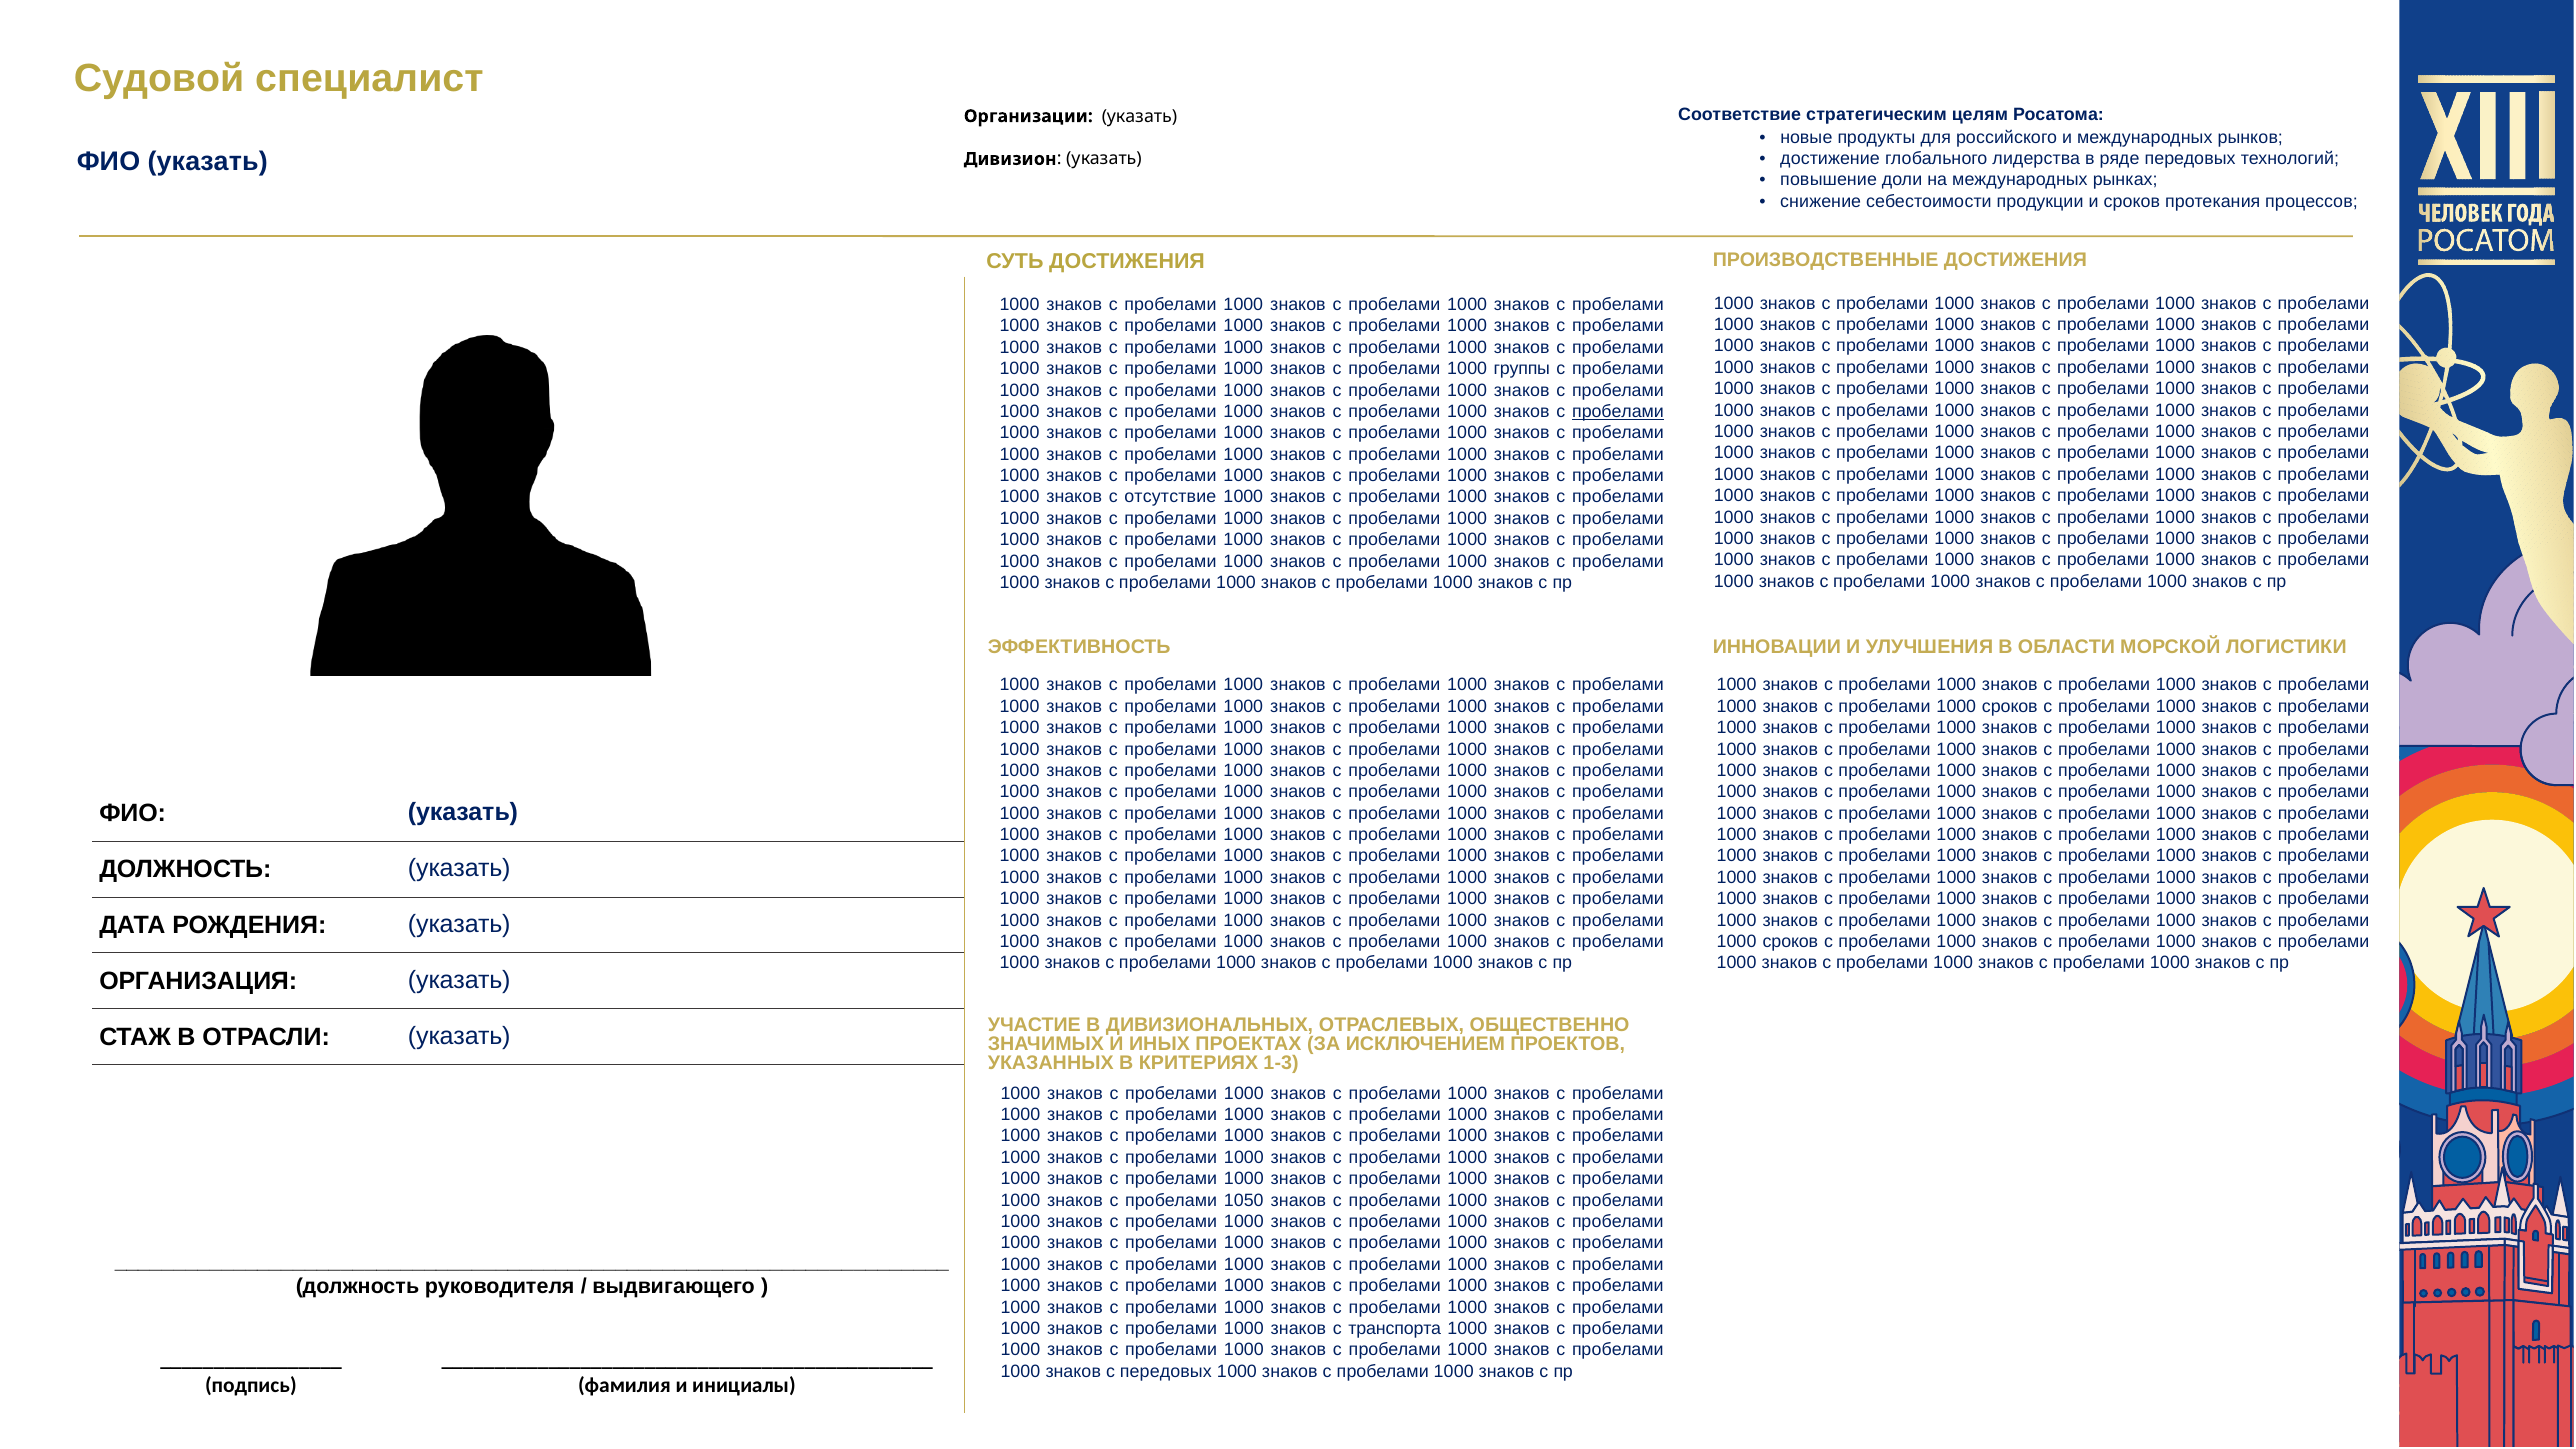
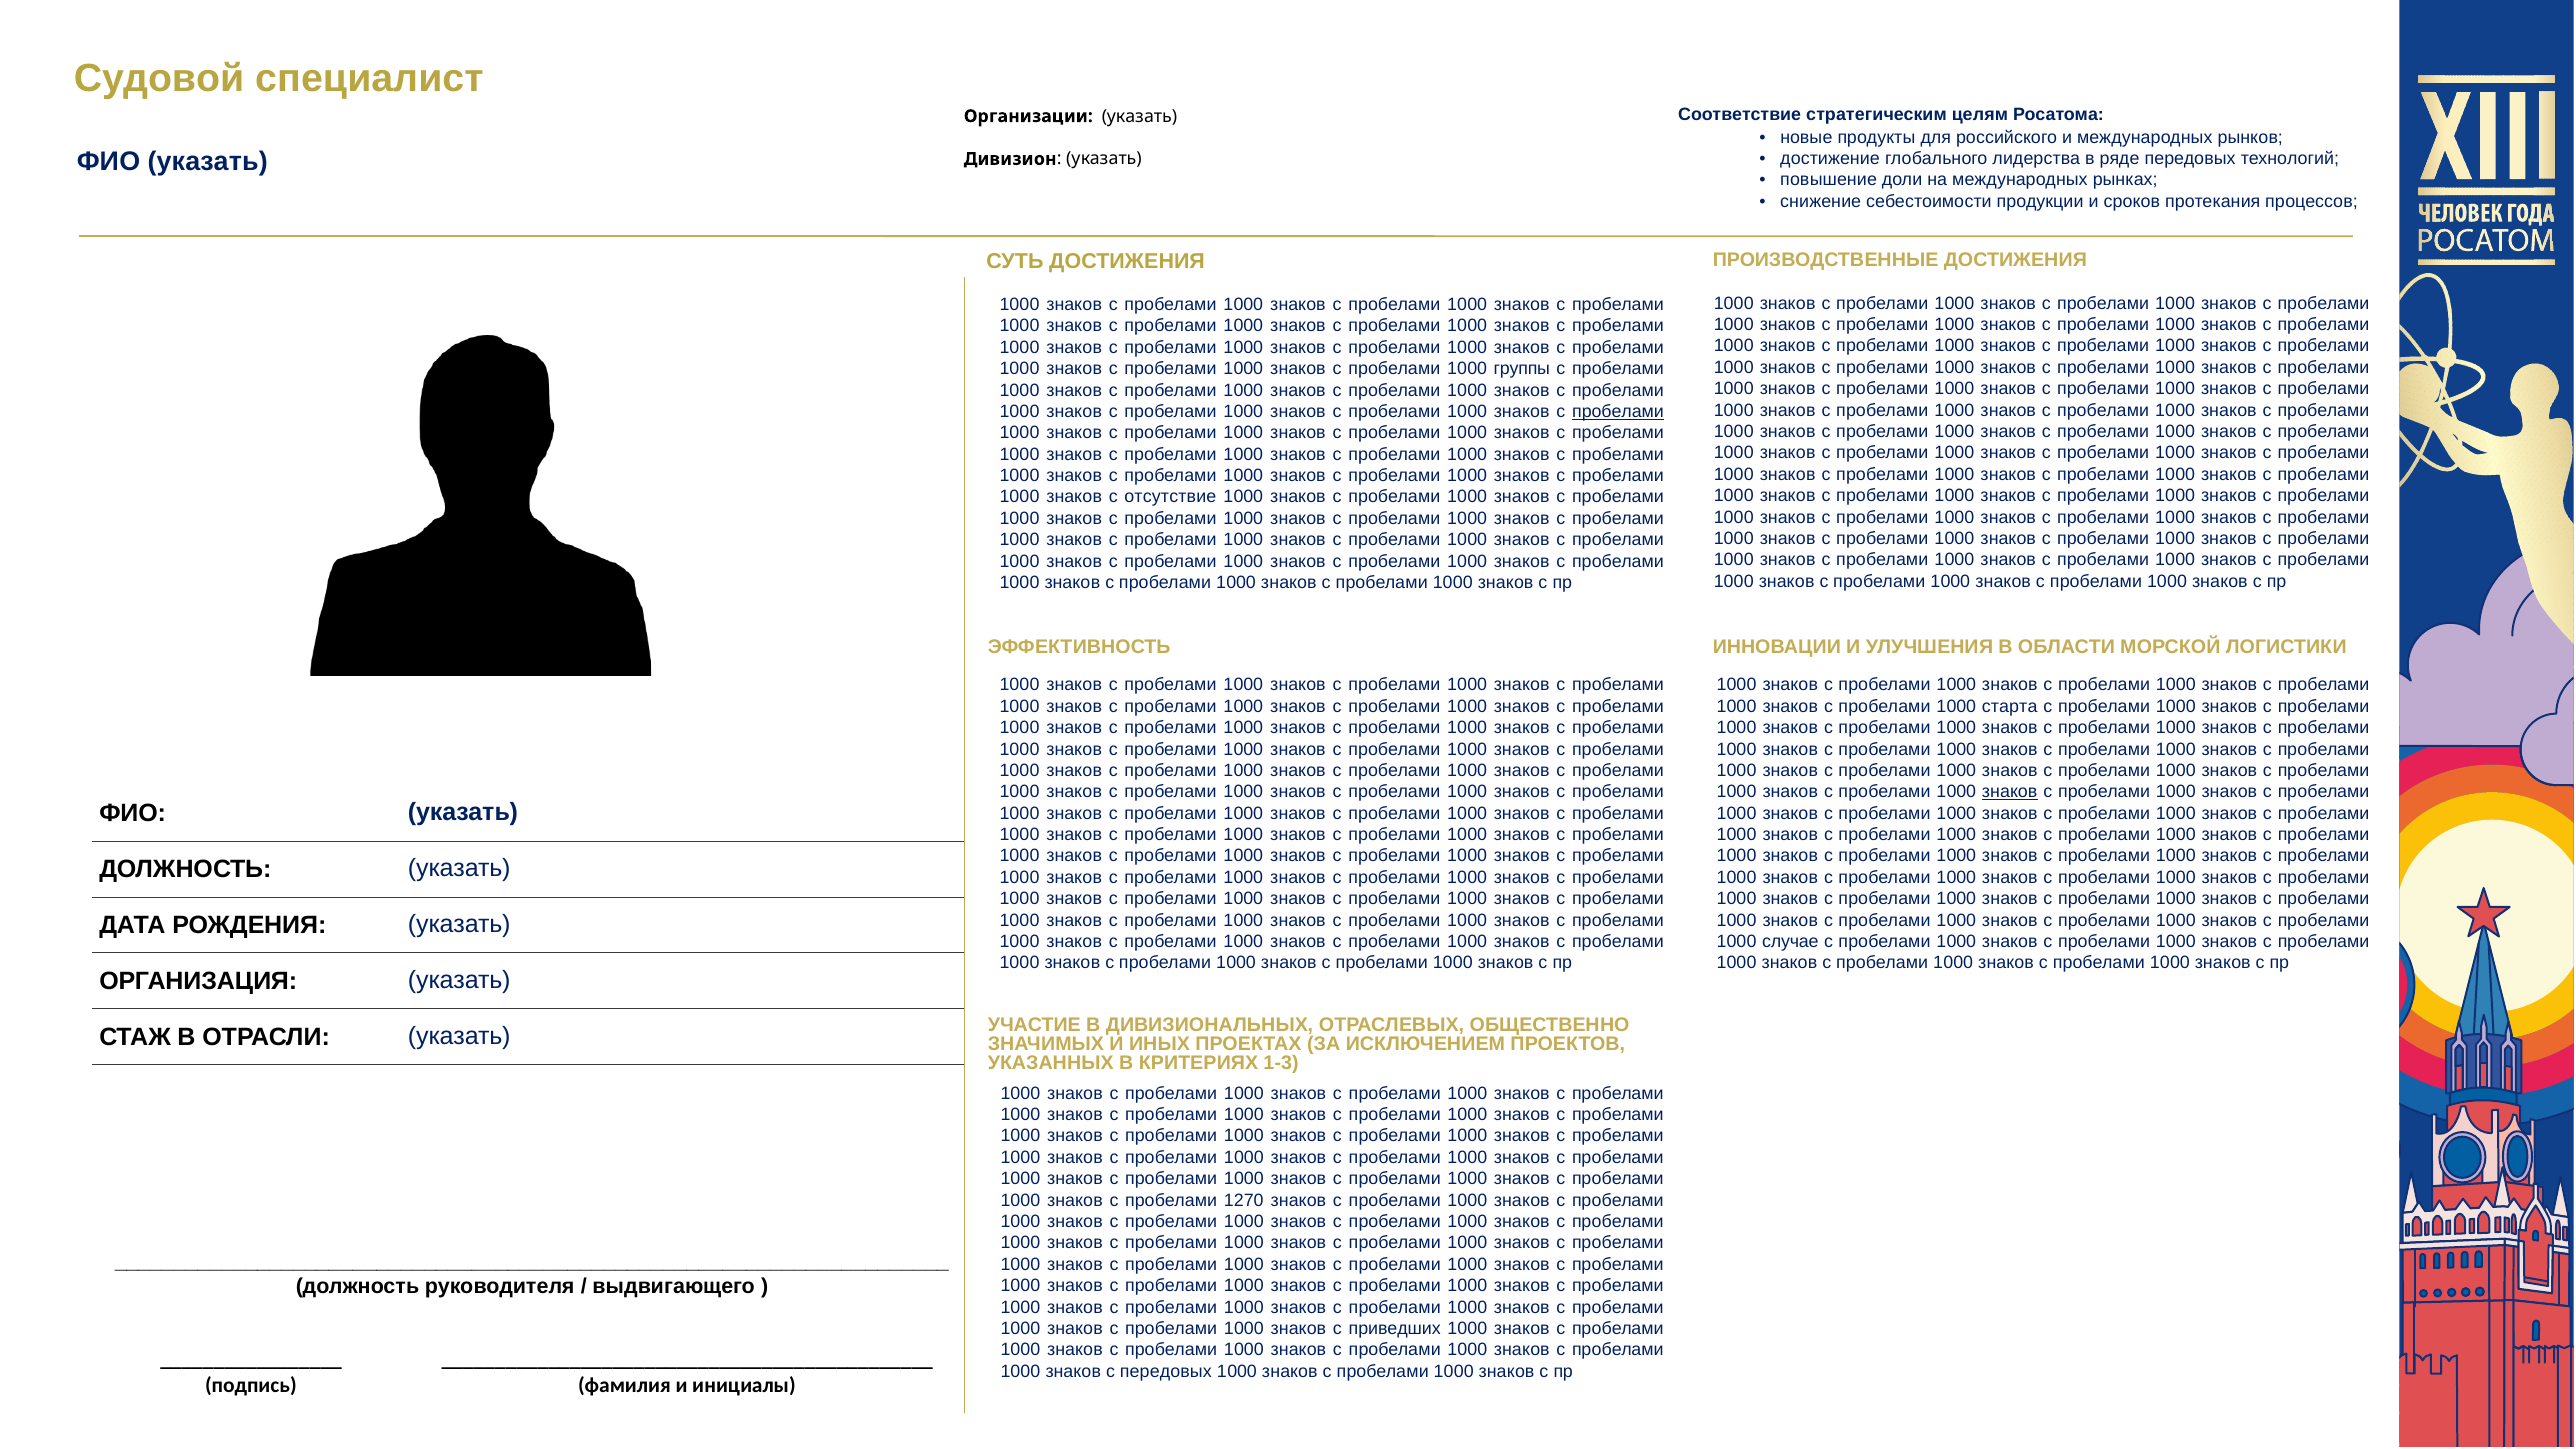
сроков at (2010, 706): сроков -> старта
знаков at (2010, 792) underline: none -> present
сроков at (1790, 942): сроков -> случае
1050: 1050 -> 1270
транспорта: транспорта -> приведших
